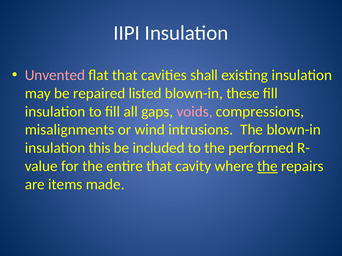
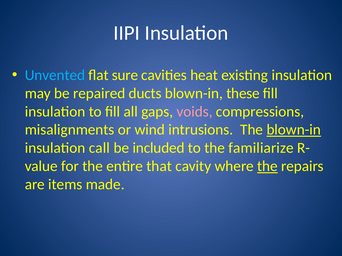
Unvented colour: pink -> light blue
flat that: that -> sure
shall: shall -> heat
listed: listed -> ducts
blown-in at (294, 130) underline: none -> present
this: this -> call
performed: performed -> familiarize
